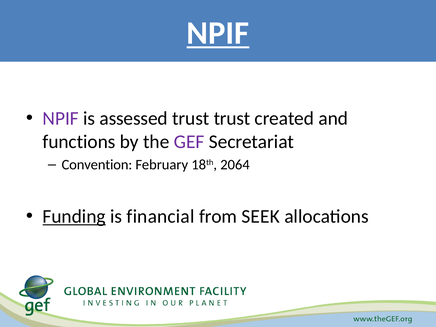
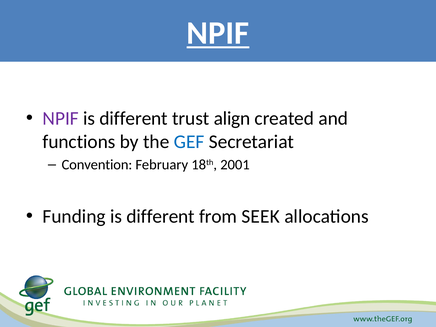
assessed at (134, 119): assessed -> different
trust trust: trust -> align
GEF colour: purple -> blue
2064: 2064 -> 2001
Funding underline: present -> none
financial at (161, 216): financial -> different
